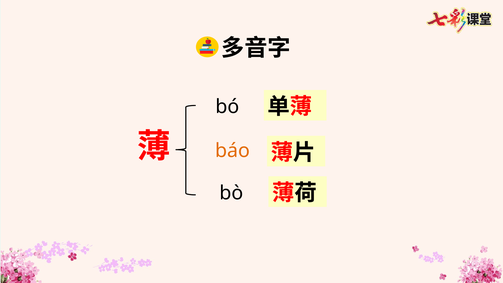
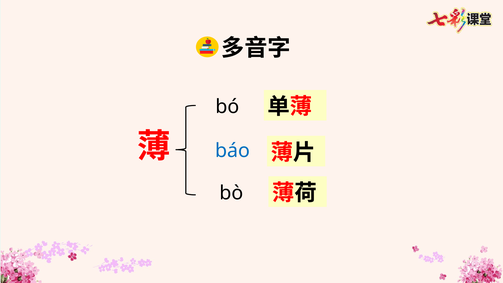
báo colour: orange -> blue
